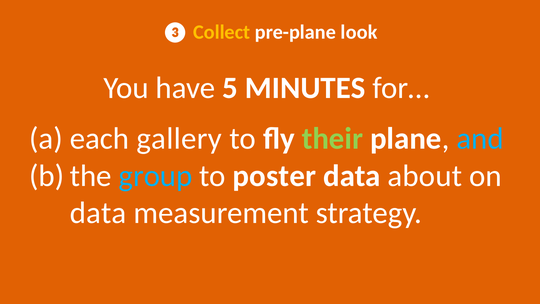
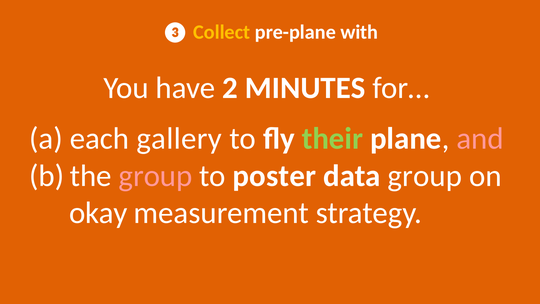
look: look -> with
5: 5 -> 2
and colour: light blue -> pink
group at (155, 176) colour: light blue -> pink
data about: about -> group
data at (98, 213): data -> okay
